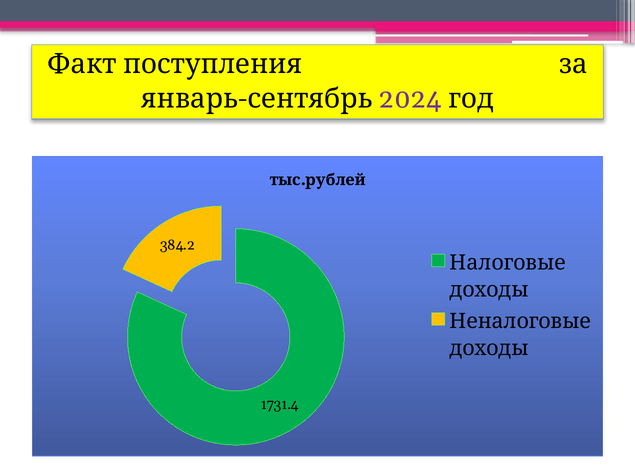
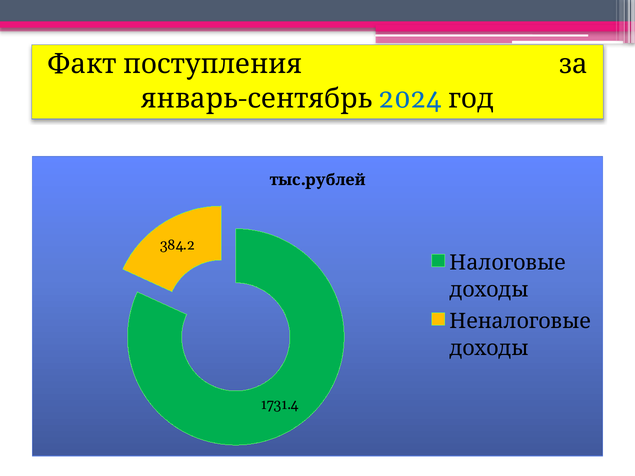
2024 colour: purple -> blue
